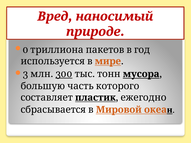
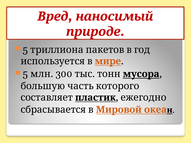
0 at (25, 50): 0 -> 5
3 at (25, 74): 3 -> 5
300 underline: present -> none
